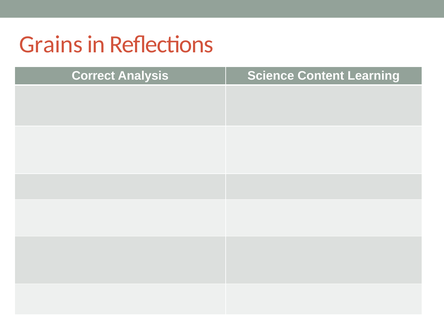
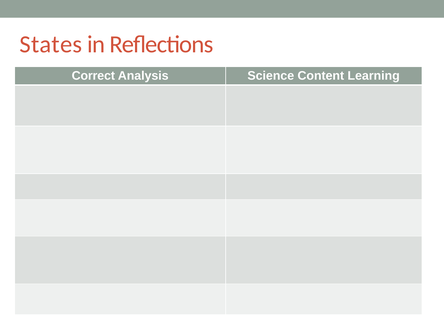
Grains: Grains -> States
